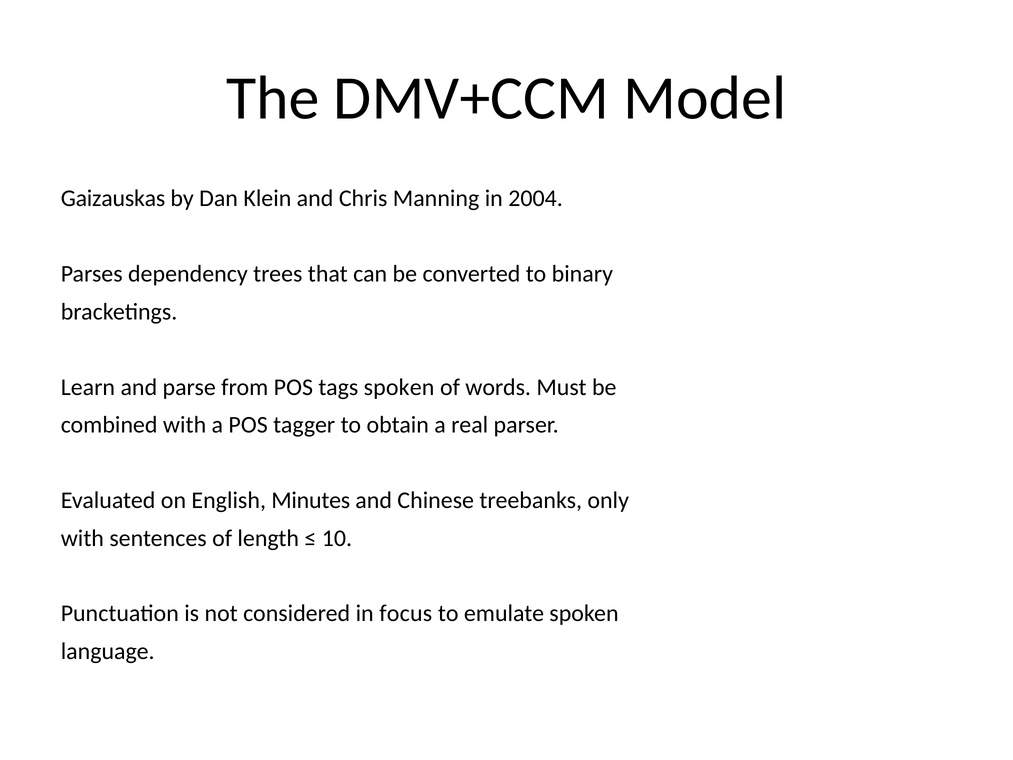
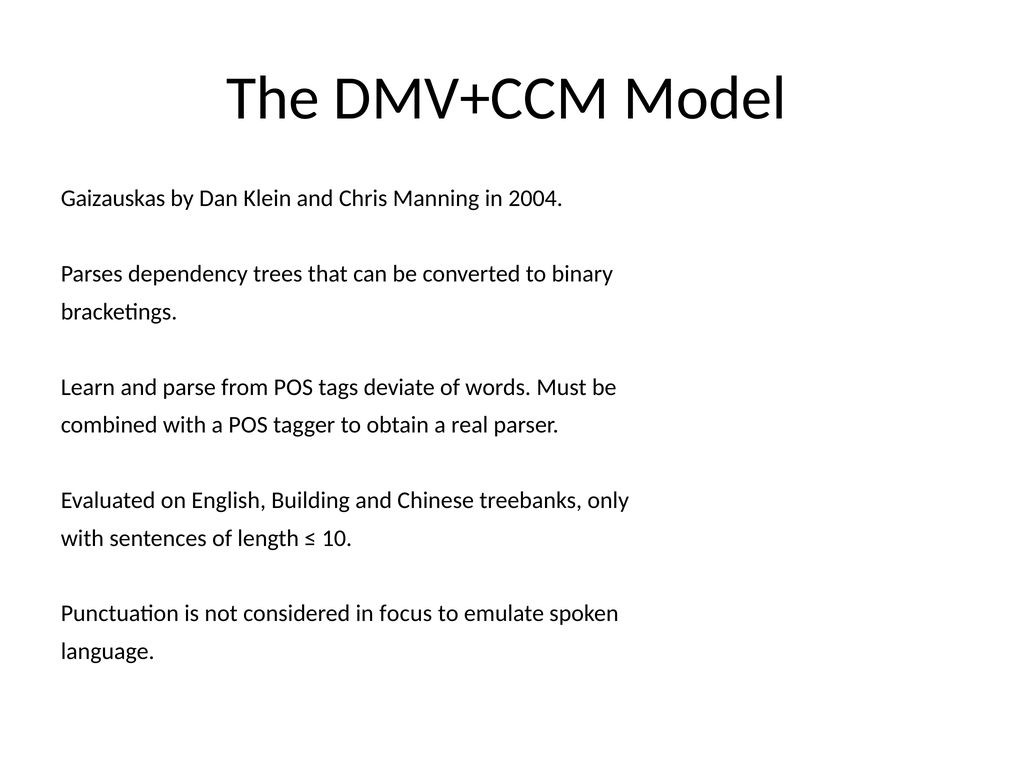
tags spoken: spoken -> deviate
Minutes: Minutes -> Building
